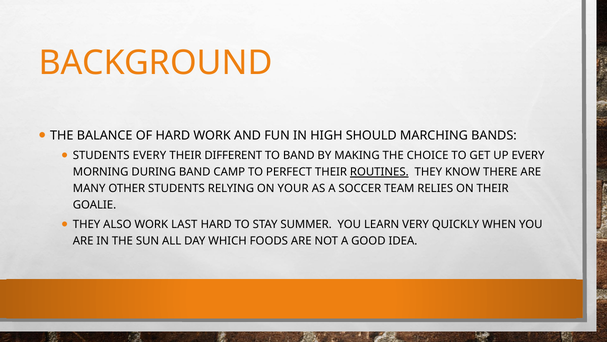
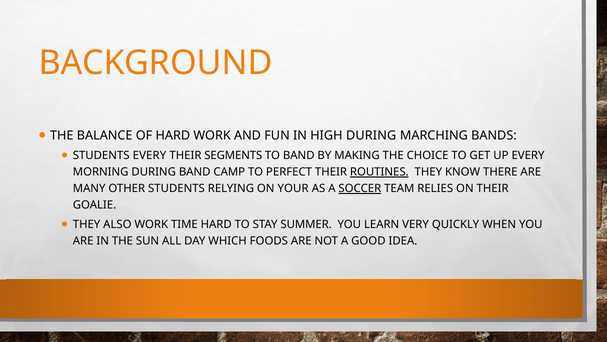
HIGH SHOULD: SHOULD -> DURING
DIFFERENT: DIFFERENT -> SEGMENTS
SOCCER underline: none -> present
LAST: LAST -> TIME
